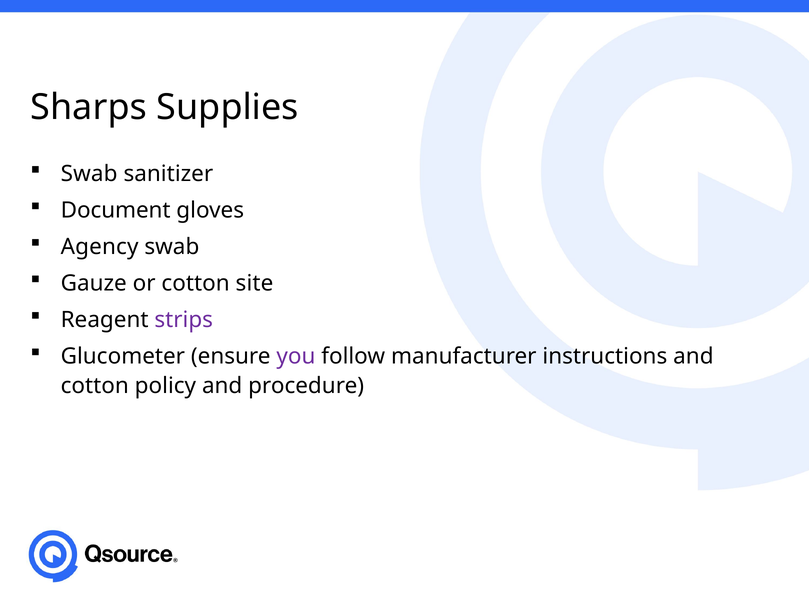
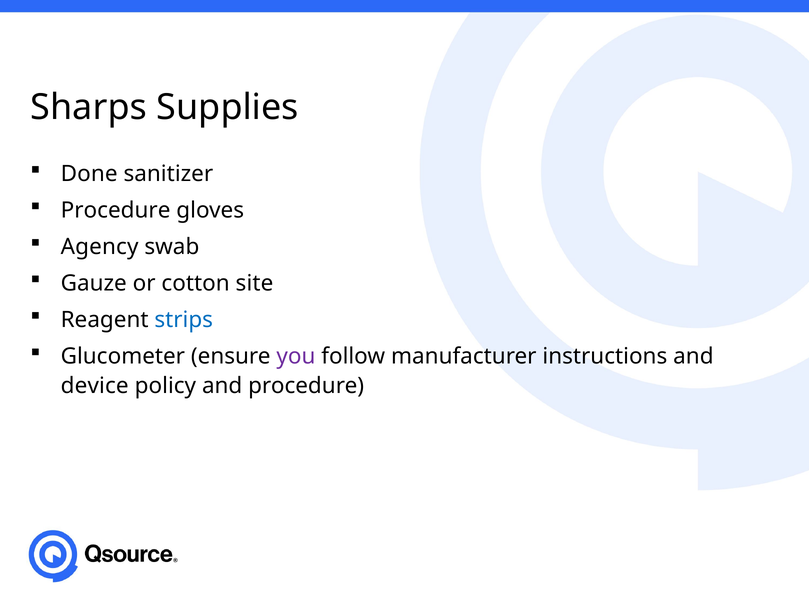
Swab at (89, 174): Swab -> Done
Document at (116, 210): Document -> Procedure
strips colour: purple -> blue
cotton at (95, 386): cotton -> device
